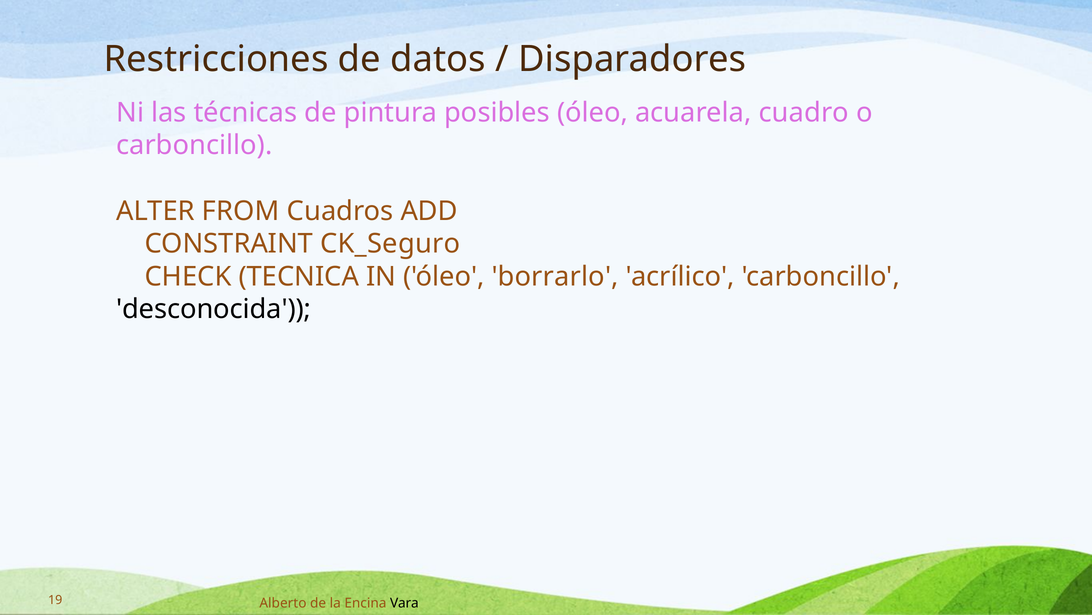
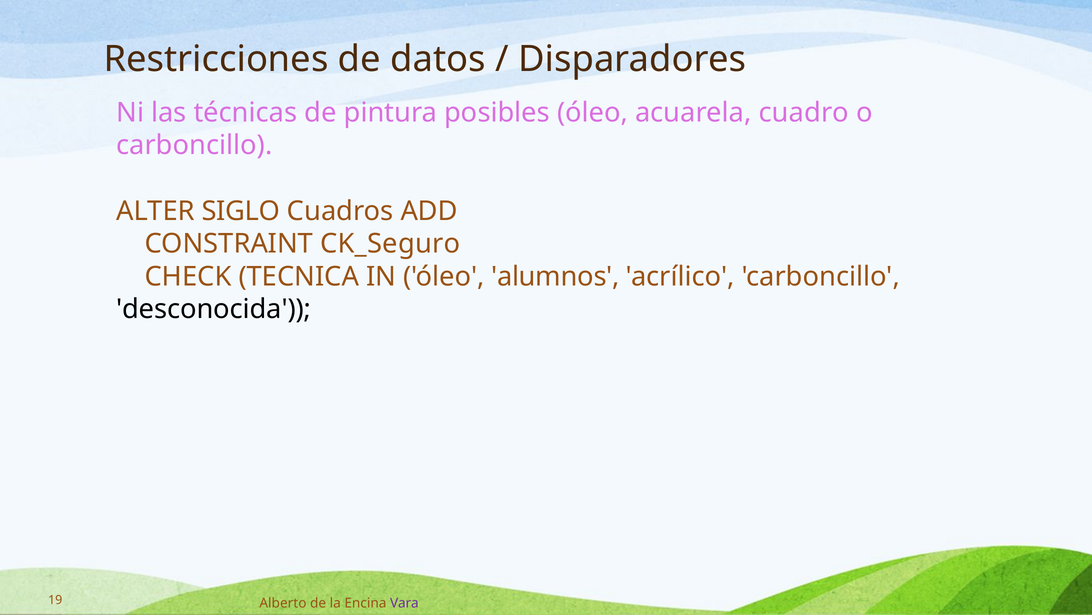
FROM: FROM -> SIGLO
borrarlo: borrarlo -> alumnos
Vara colour: black -> purple
